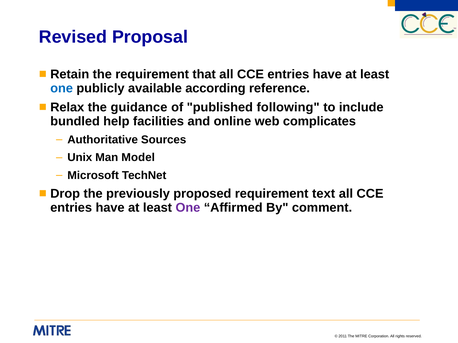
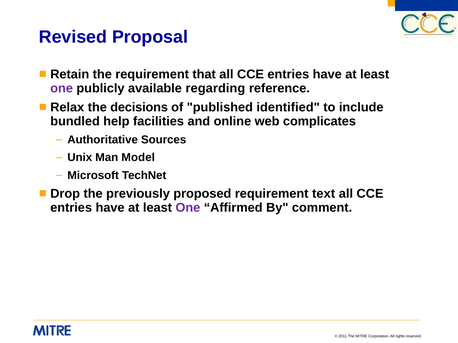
one at (62, 88) colour: blue -> purple
according: according -> regarding
guidance: guidance -> decisions
following: following -> identified
